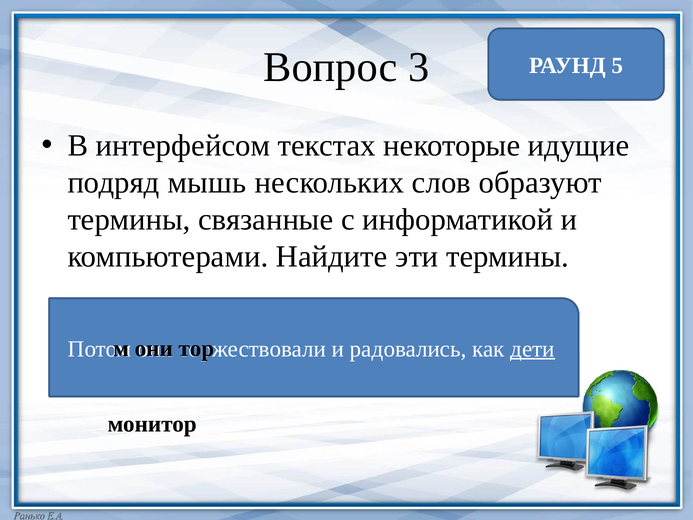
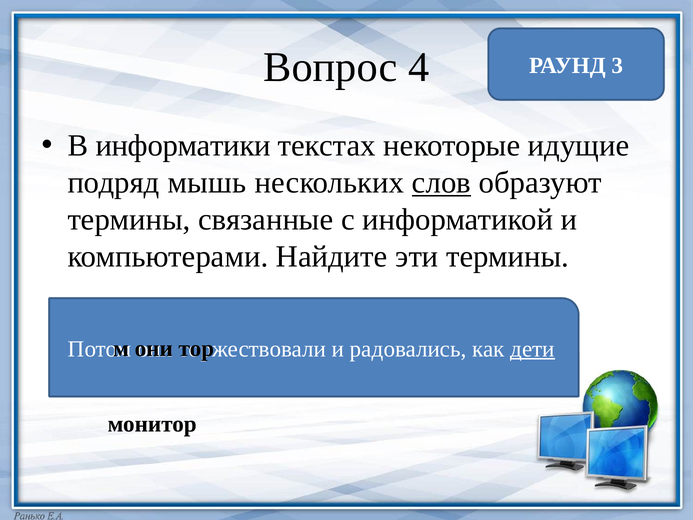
3: 3 -> 4
5: 5 -> 3
интерфейсом: интерфейсом -> информатики
слов underline: none -> present
